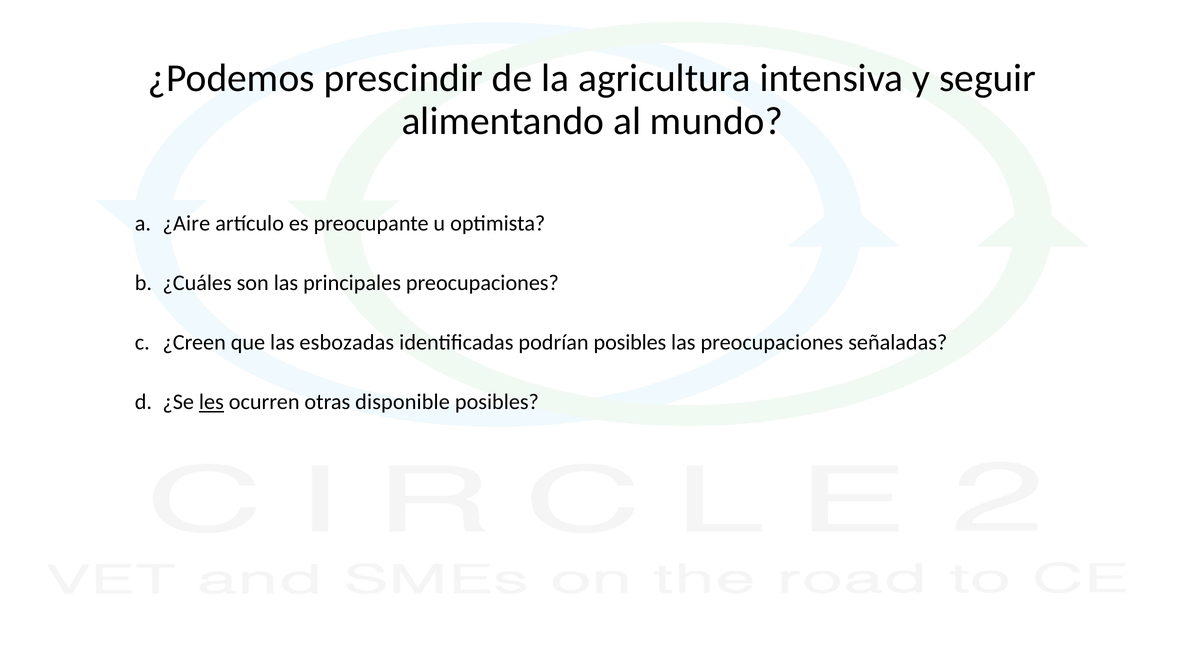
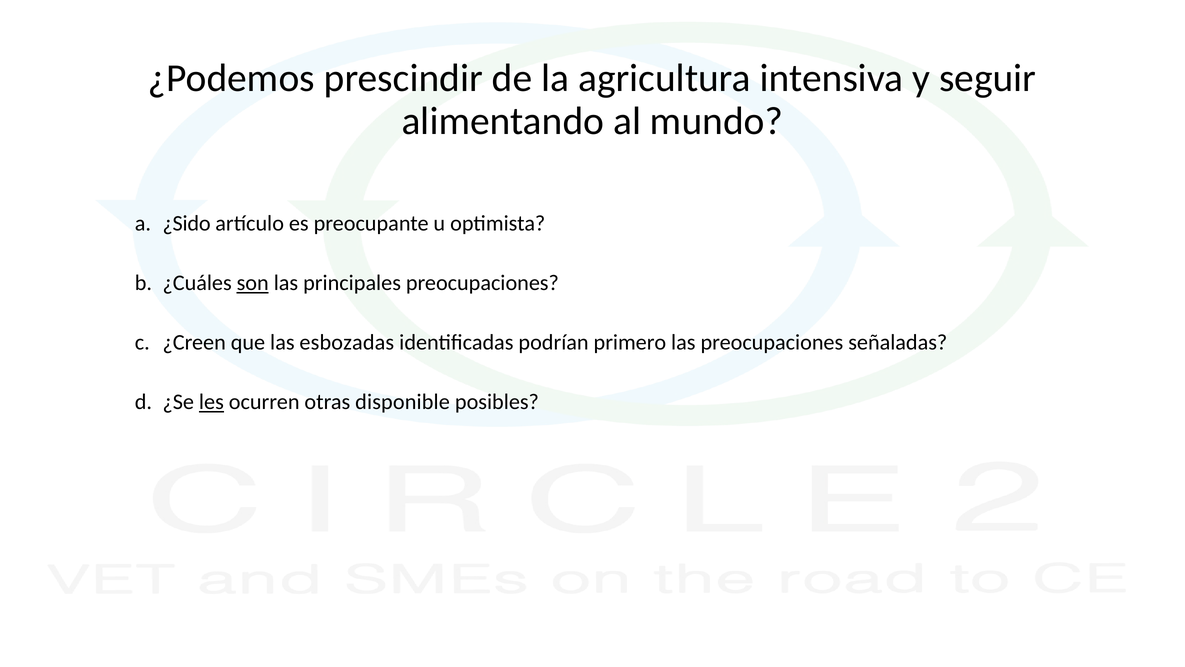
¿Aire: ¿Aire -> ¿Sido
son underline: none -> present
podrían posibles: posibles -> primero
